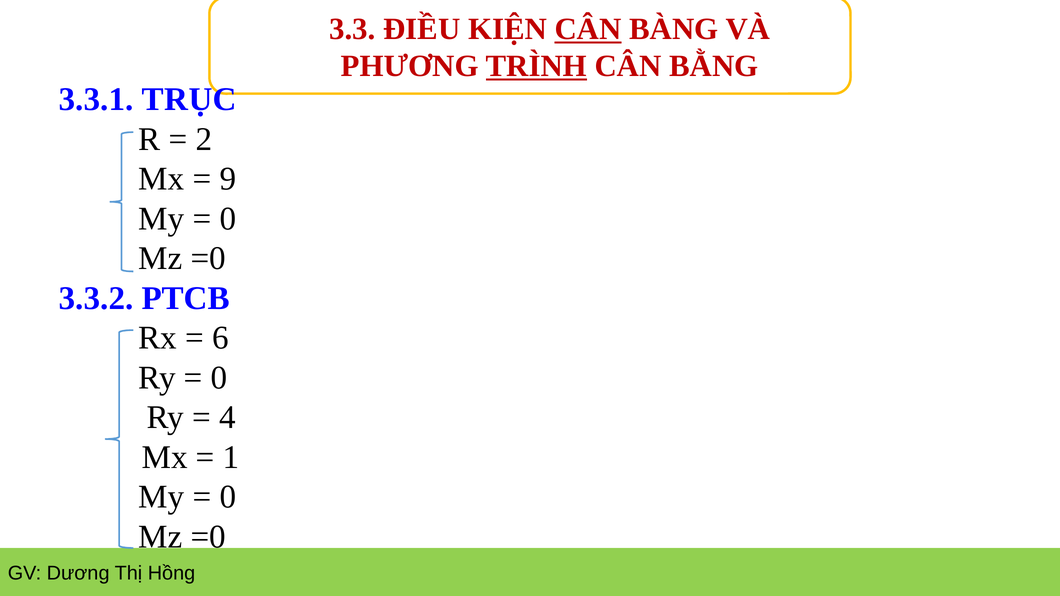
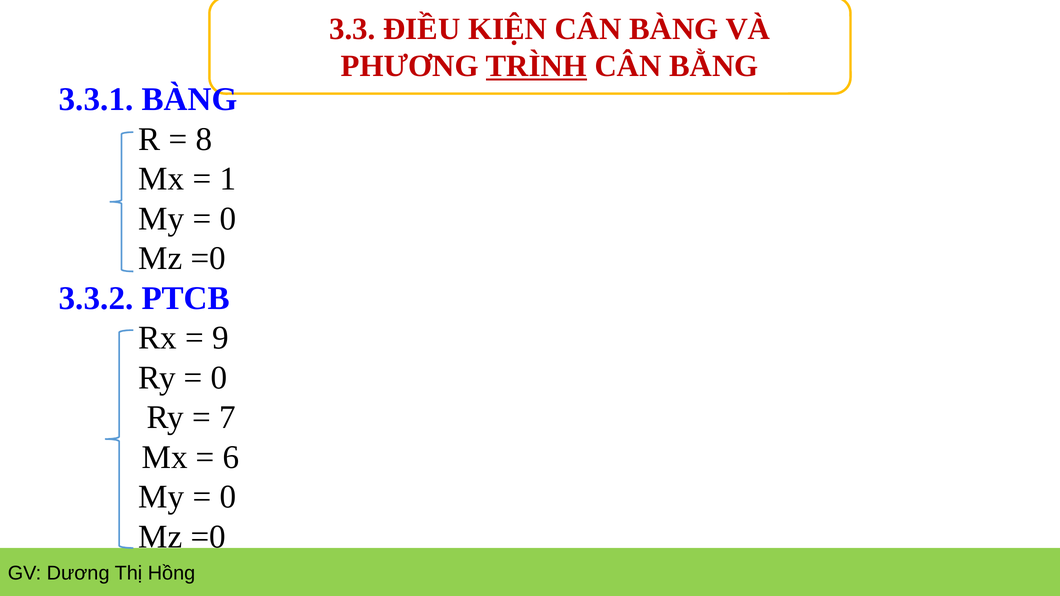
CÂN at (588, 29) underline: present -> none
3.3.1 TRỤC: TRỤC -> BÀNG
2: 2 -> 8
9: 9 -> 1
6: 6 -> 9
4: 4 -> 7
1: 1 -> 6
